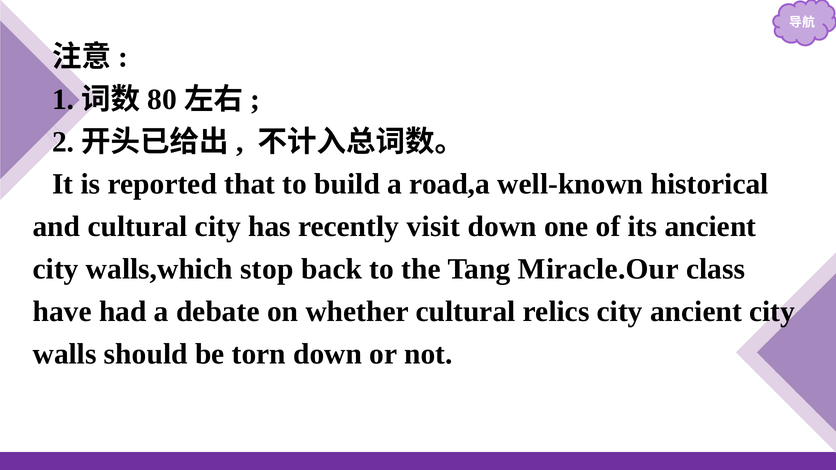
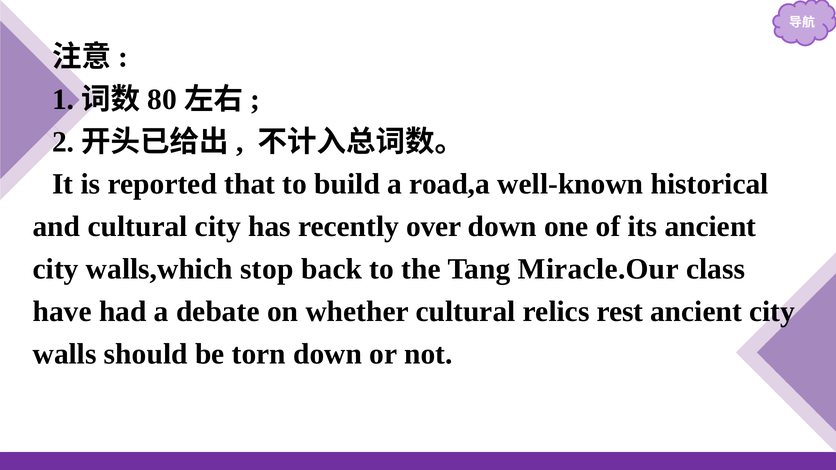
visit: visit -> over
relics city: city -> rest
